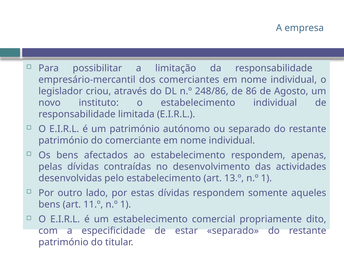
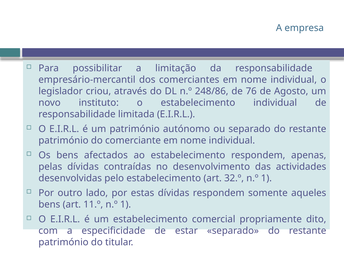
86: 86 -> 76
13.º: 13.º -> 32.º
